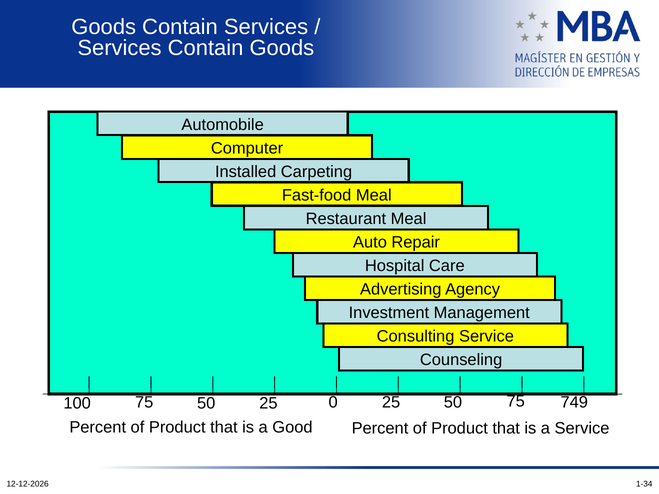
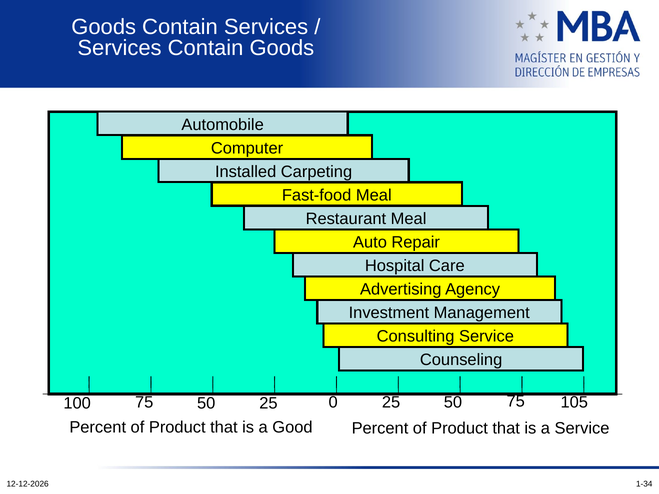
749: 749 -> 105
